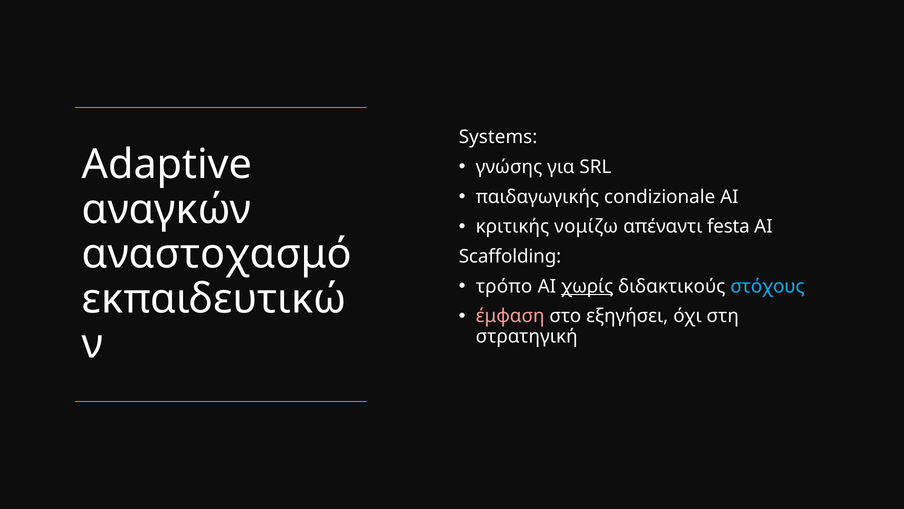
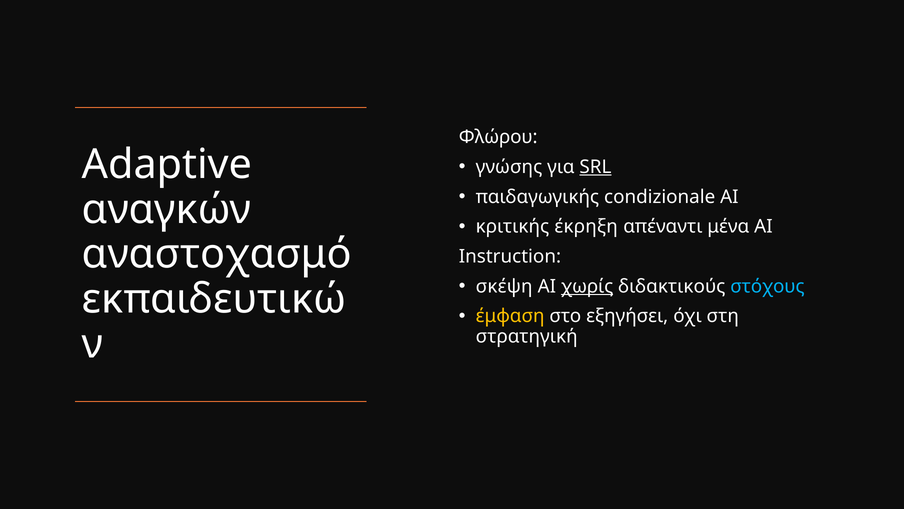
Systems: Systems -> Φλώρου
SRL underline: none -> present
νομίζω: νομίζω -> έκρηξη
festa: festa -> μένα
Scaffolding: Scaffolding -> Instruction
τρόπο: τρόπο -> σκέψη
έμφαση colour: pink -> yellow
